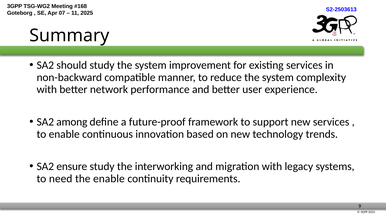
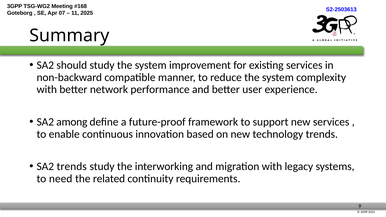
SA2 ensure: ensure -> trends
the enable: enable -> related
